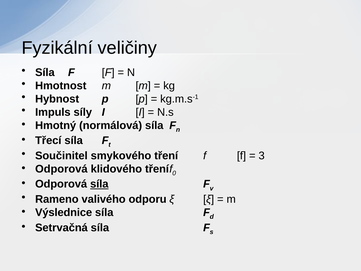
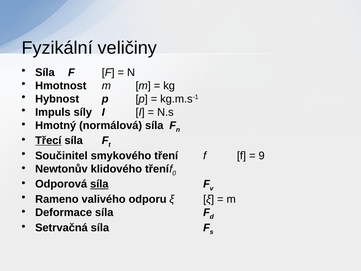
Třecí underline: none -> present
3: 3 -> 9
Odporová at (61, 169): Odporová -> Newtonův
Výslednice: Výslednice -> Deformace
